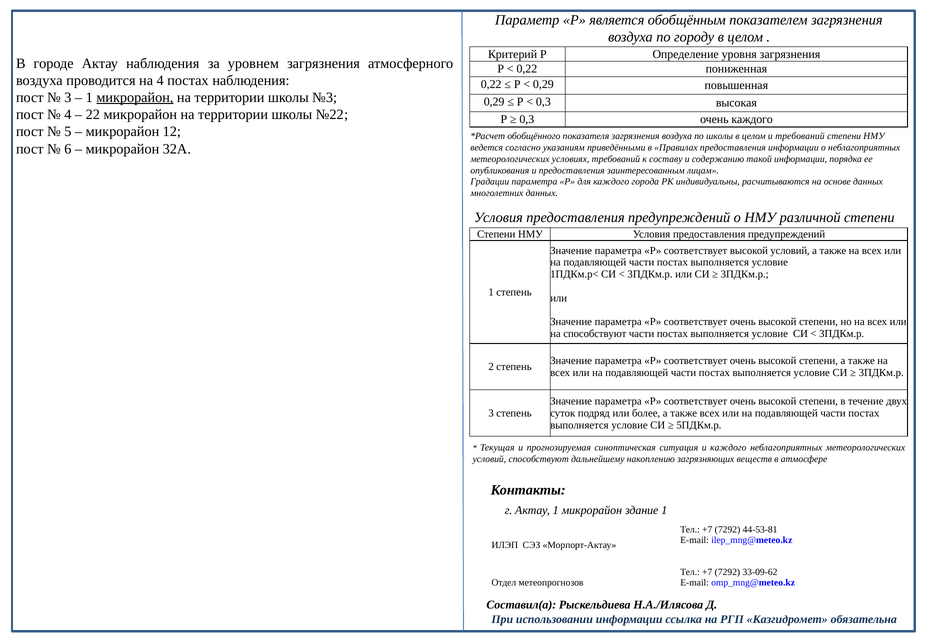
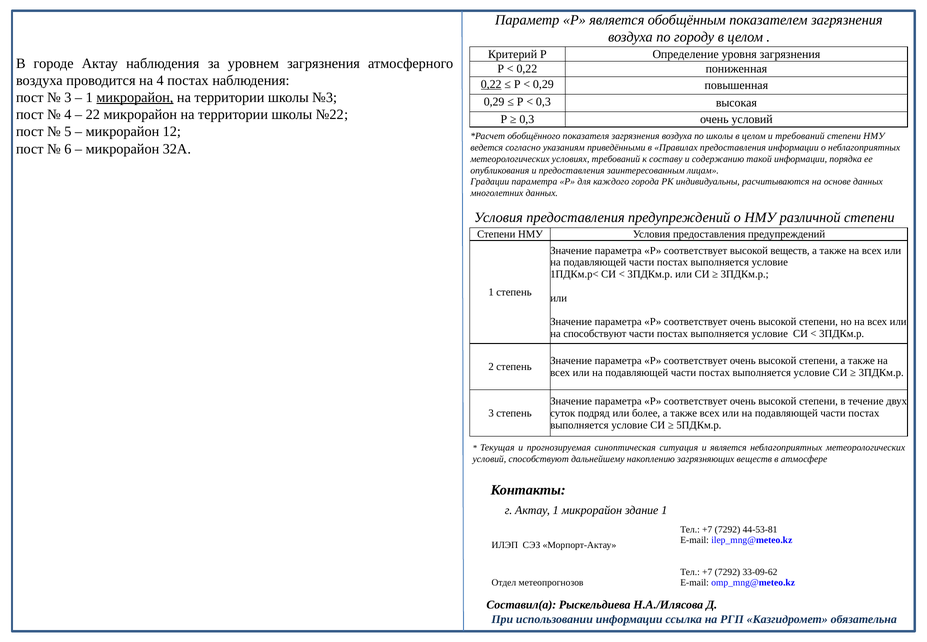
0,22 at (491, 84) underline: none -> present
очень каждого: каждого -> условий
высокой условий: условий -> веществ
и каждого: каждого -> является
